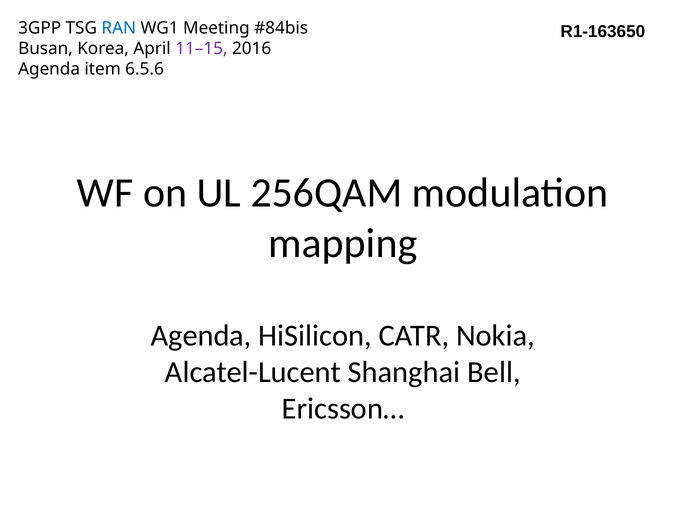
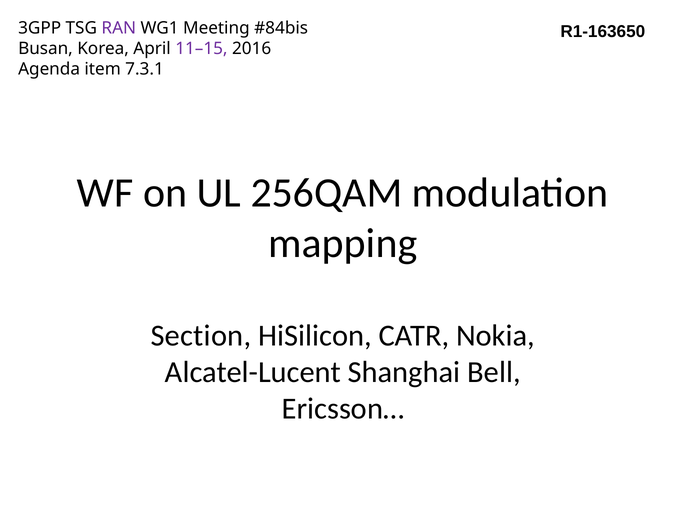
RAN colour: blue -> purple
6.5.6: 6.5.6 -> 7.3.1
Agenda at (201, 335): Agenda -> Section
